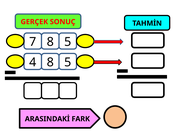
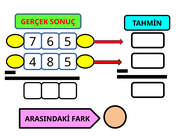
7 8: 8 -> 6
